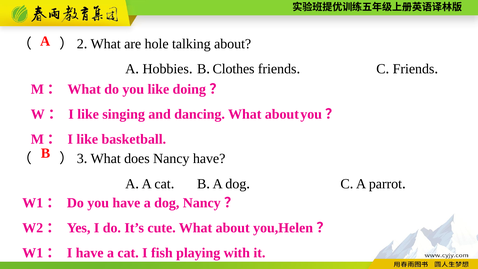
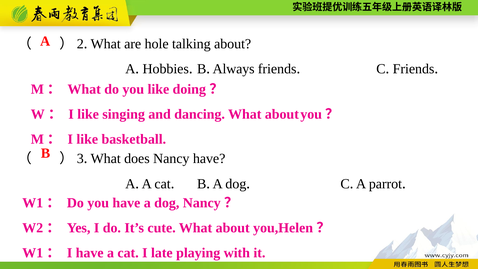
Clothes: Clothes -> Always
fish: fish -> late
